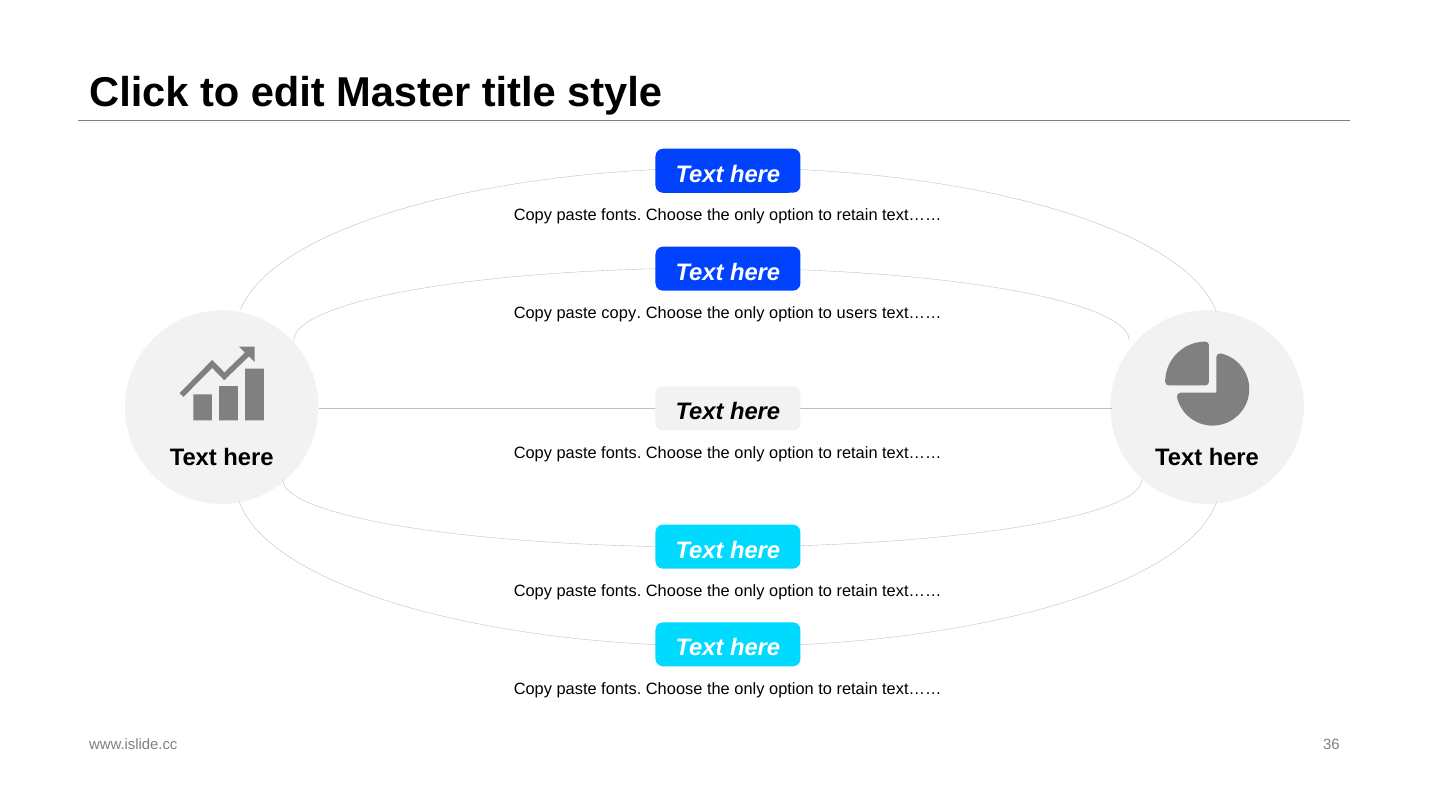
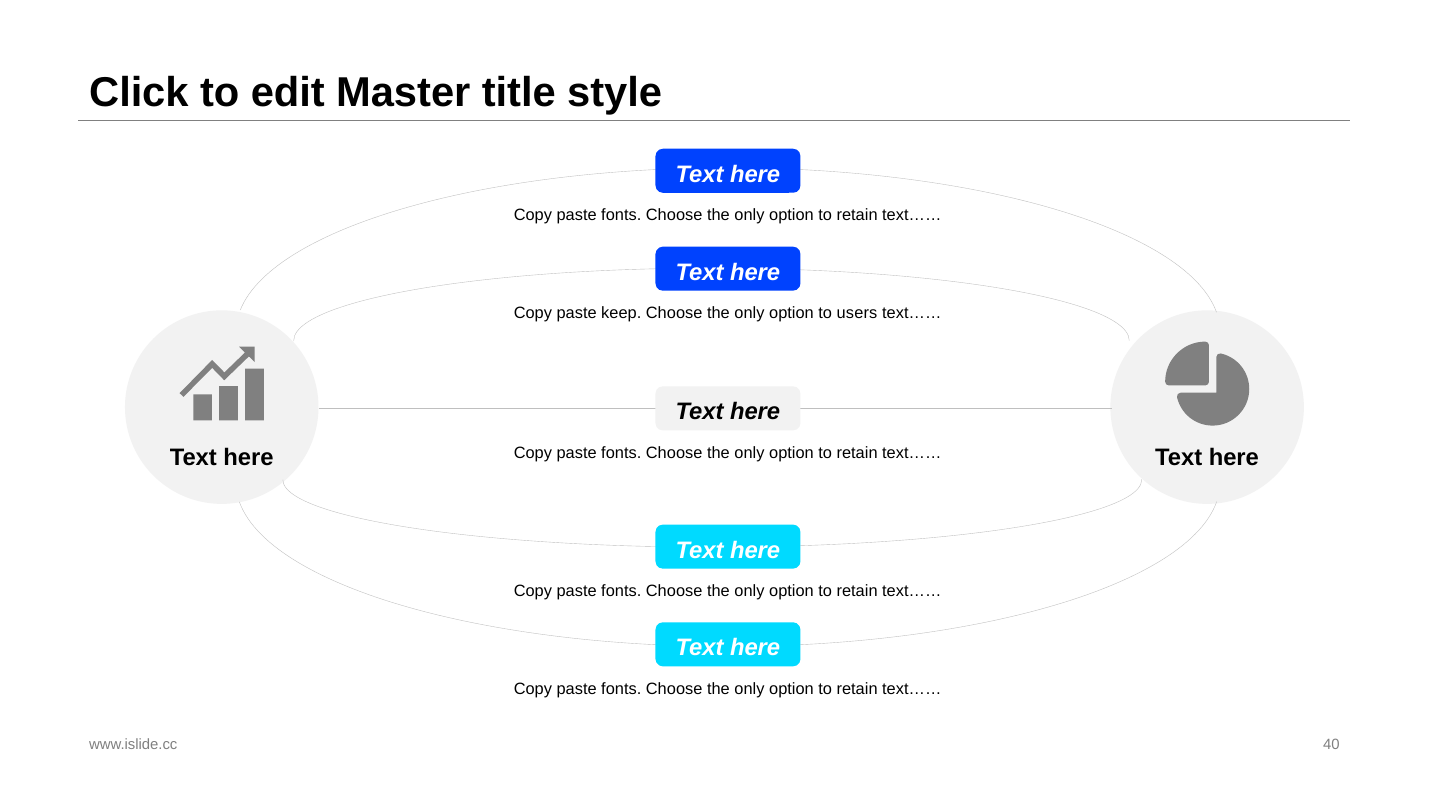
paste copy: copy -> keep
36: 36 -> 40
